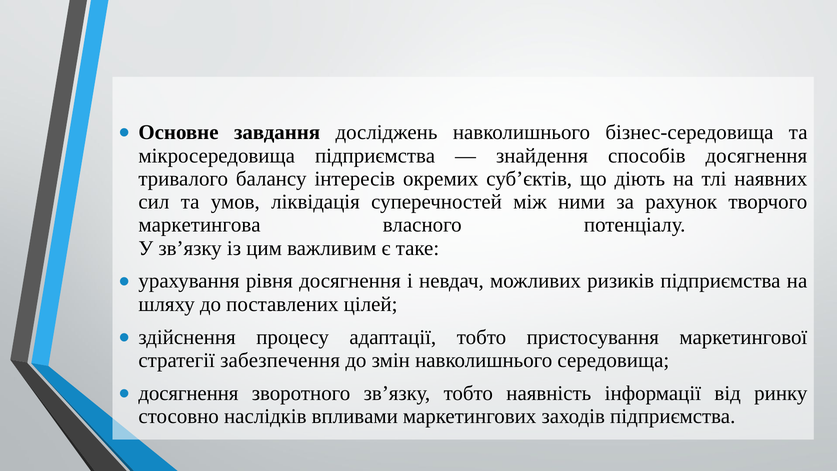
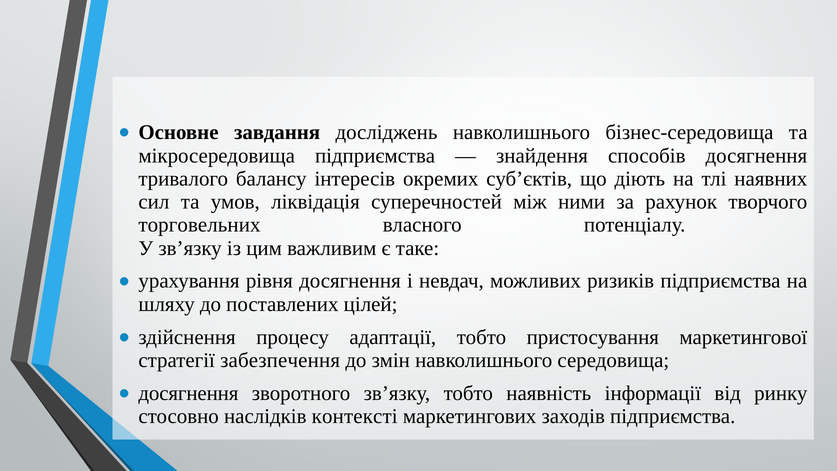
маркетингова: маркетингова -> торговельних
впливами: впливами -> контексті
